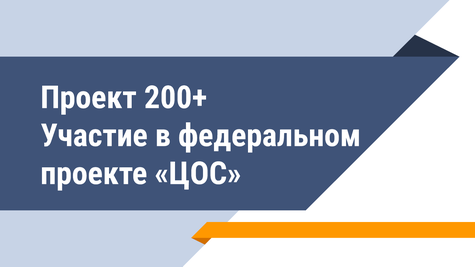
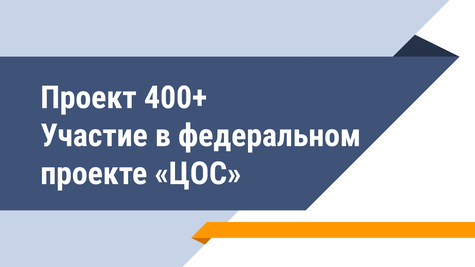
200+: 200+ -> 400+
